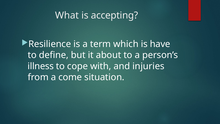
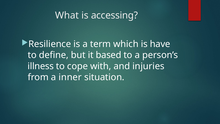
accepting: accepting -> accessing
about: about -> based
come: come -> inner
